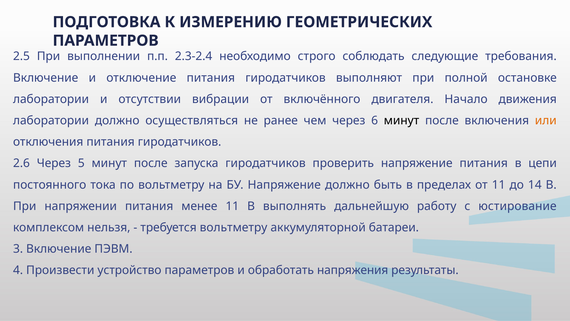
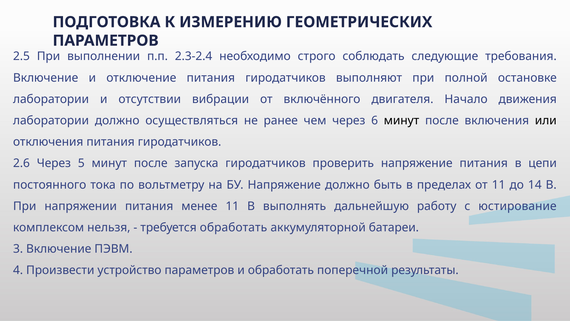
или colour: orange -> black
требуется вольтметру: вольтметру -> обработать
напряжения: напряжения -> поперечной
